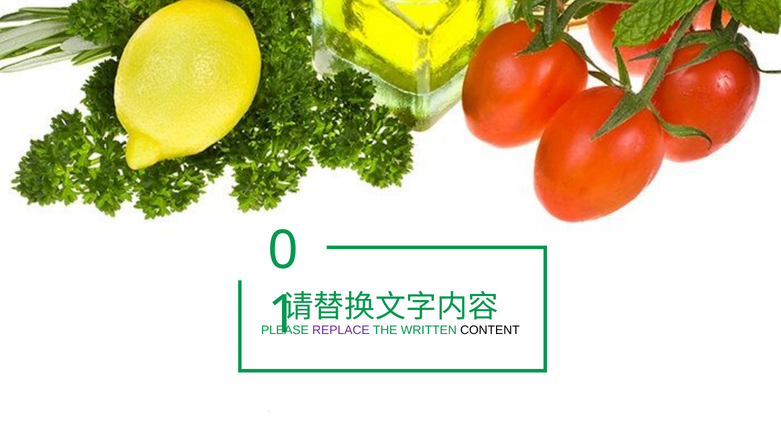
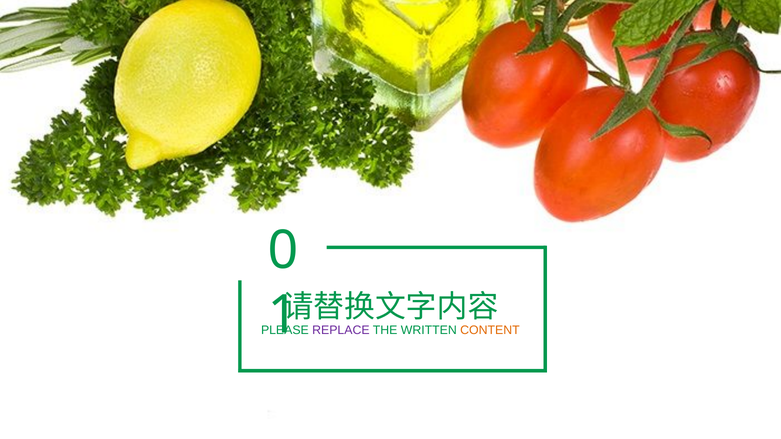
CONTENT colour: black -> orange
